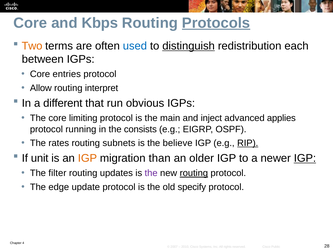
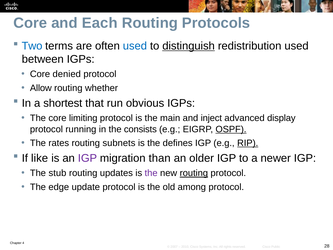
Kbps: Kbps -> Each
Protocols underline: present -> none
Two colour: orange -> blue
redistribution each: each -> used
entries: entries -> denied
interpret: interpret -> whether
different: different -> shortest
applies: applies -> display
OSPF underline: none -> present
believe: believe -> defines
unit: unit -> like
IGP at (87, 158) colour: orange -> purple
IGP at (305, 158) underline: present -> none
filter: filter -> stub
specify: specify -> among
